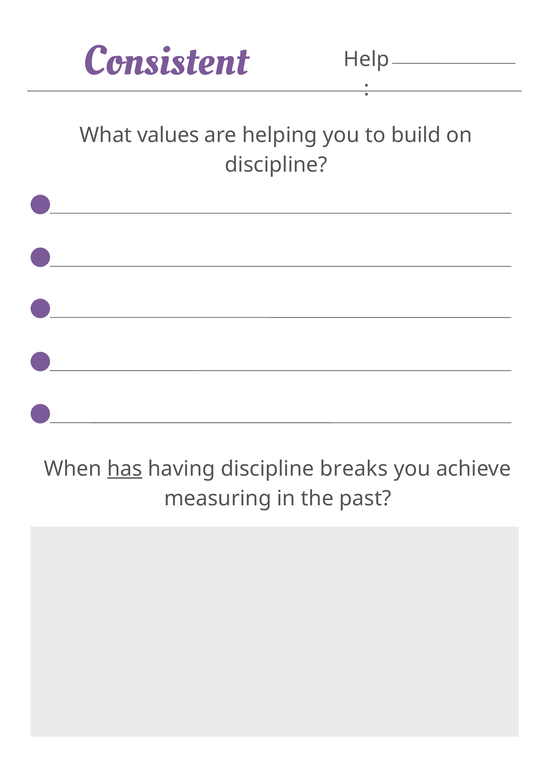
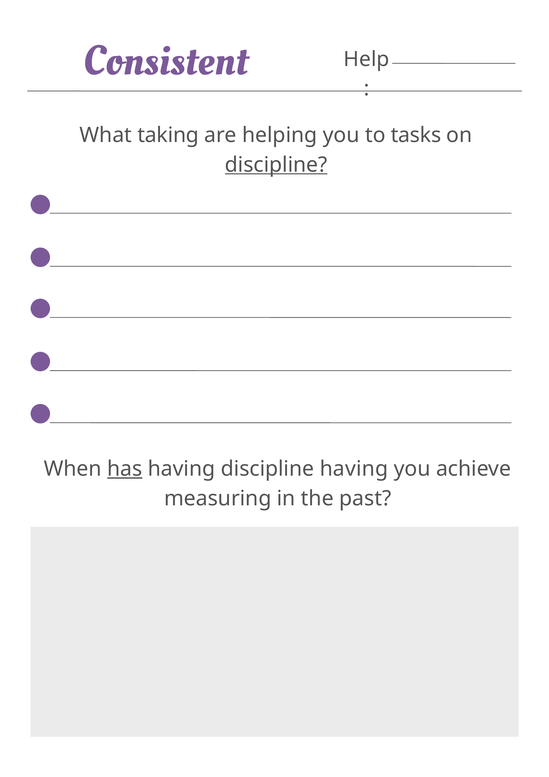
values: values -> taking
build: build -> tasks
discipline at (276, 165) underline: none -> present
discipline breaks: breaks -> having
